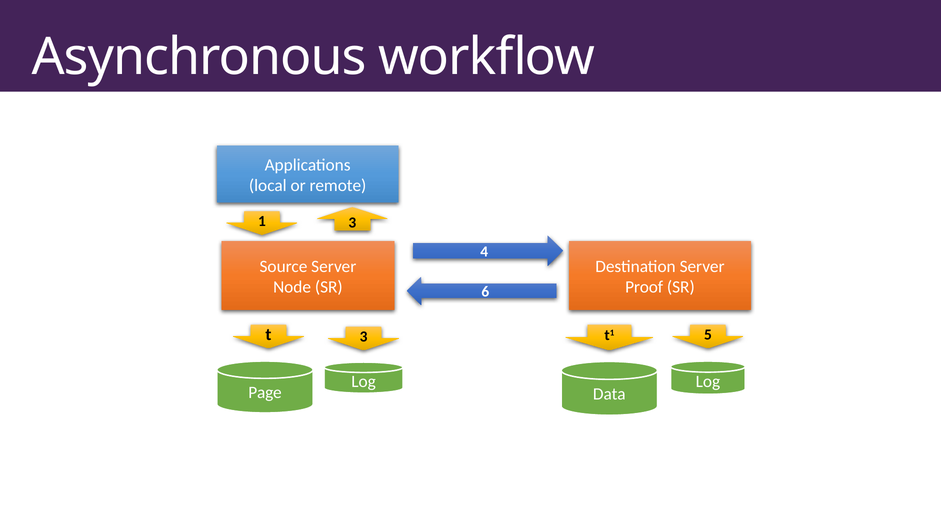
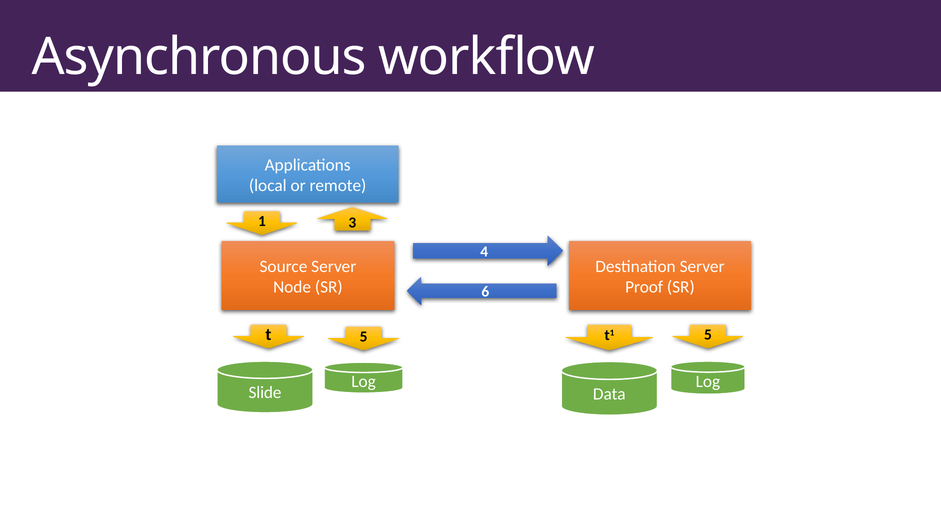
t 3: 3 -> 5
Page: Page -> Slide
